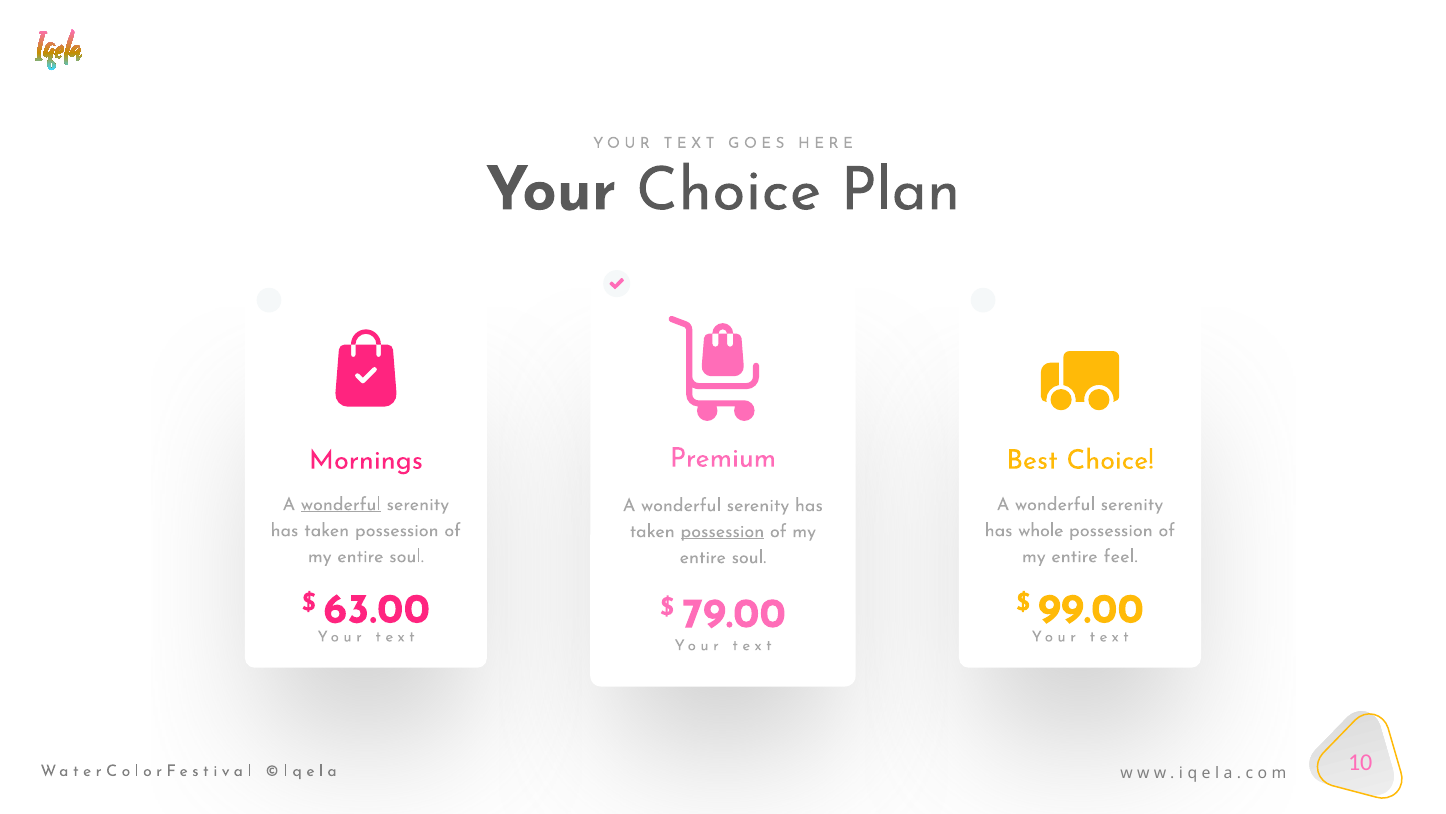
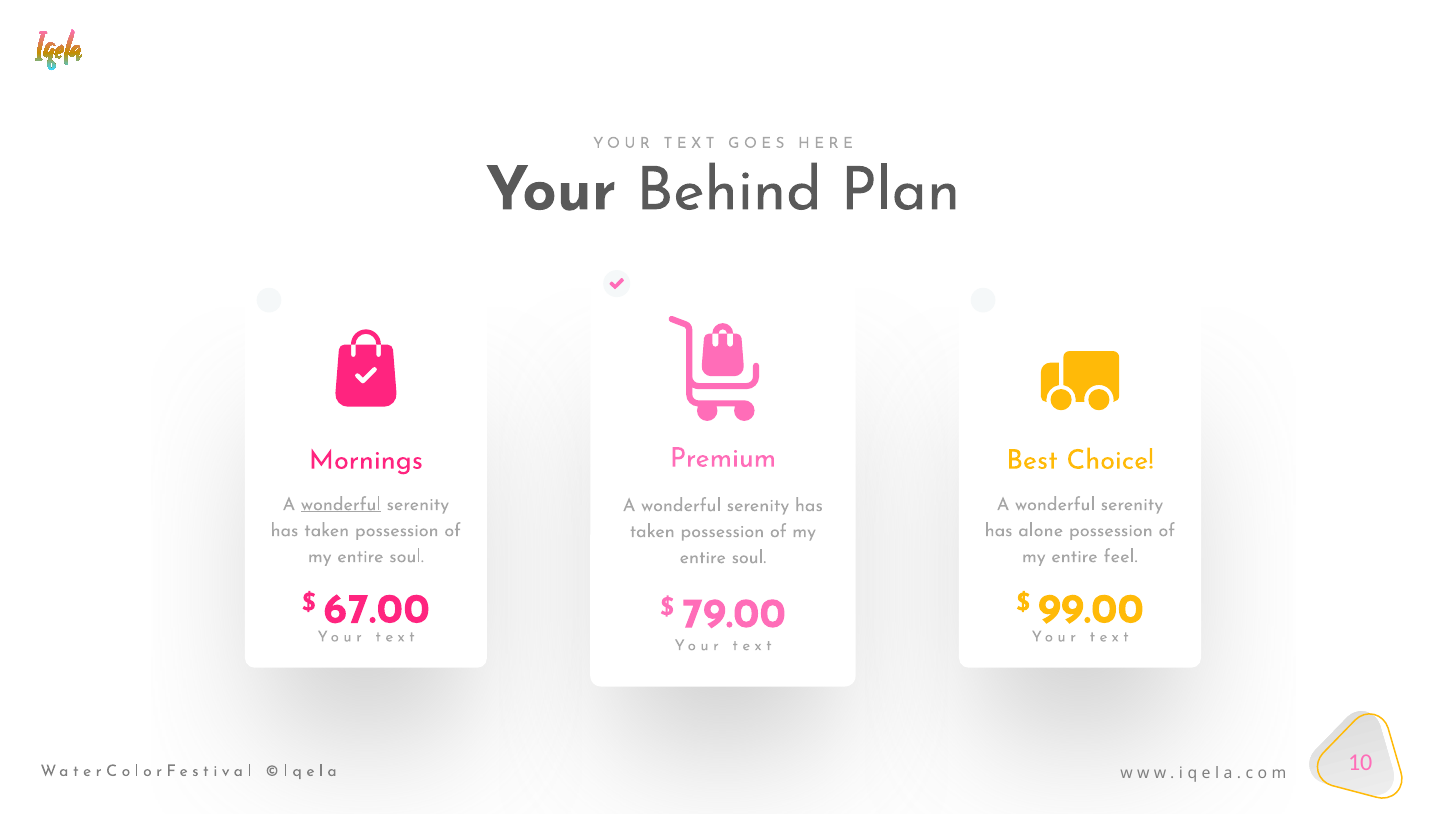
Your Choice: Choice -> Behind
whole: whole -> alone
possession at (722, 531) underline: present -> none
63.00: 63.00 -> 67.00
